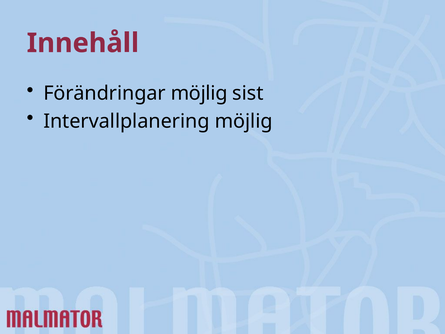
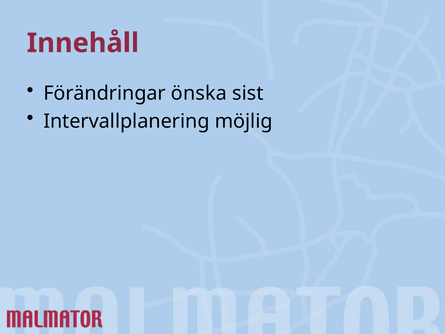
Förändringar möjlig: möjlig -> önska
